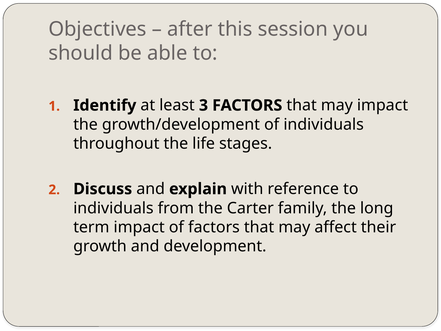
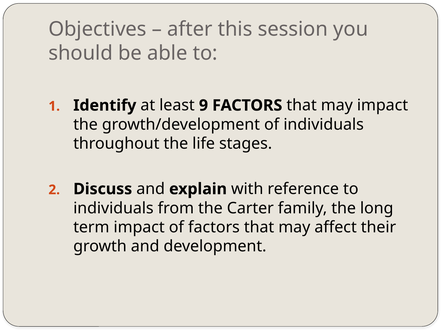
3: 3 -> 9
